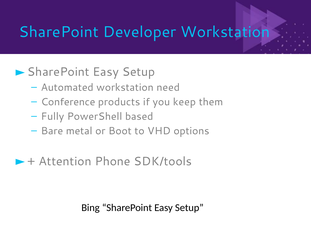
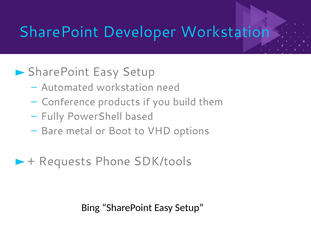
keep: keep -> build
Attention: Attention -> Requests
